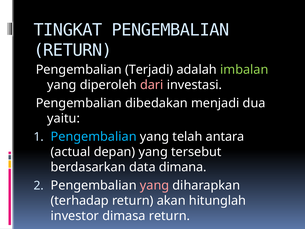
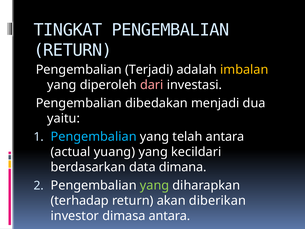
imbalan colour: light green -> yellow
depan: depan -> yuang
tersebut: tersebut -> kecildari
yang at (155, 185) colour: pink -> light green
hitunglah: hitunglah -> diberikan
dimasa return: return -> antara
